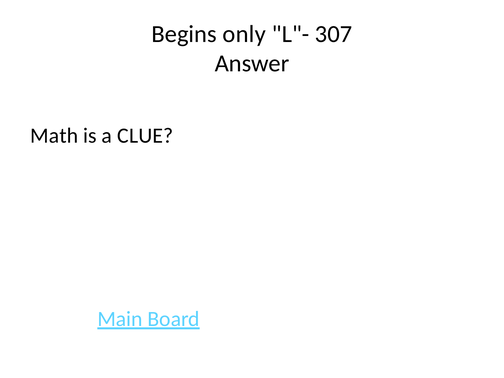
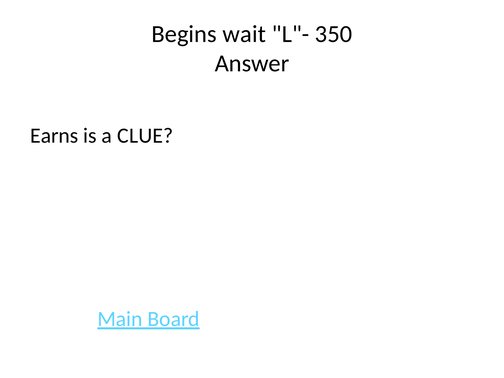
only: only -> wait
307: 307 -> 350
Math: Math -> Earns
